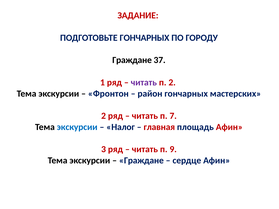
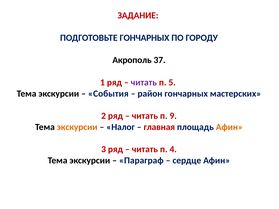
Граждане at (132, 60): Граждане -> Акрополь
п 2: 2 -> 5
Фронтон: Фронтон -> События
7: 7 -> 9
экскурсии at (77, 127) colour: blue -> orange
Афин at (229, 127) colour: red -> orange
9: 9 -> 4
Граждане at (141, 161): Граждане -> Параграф
